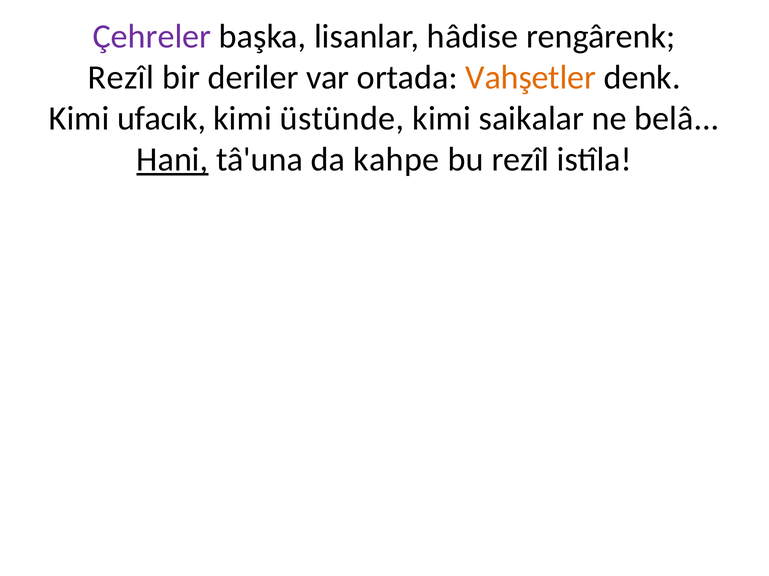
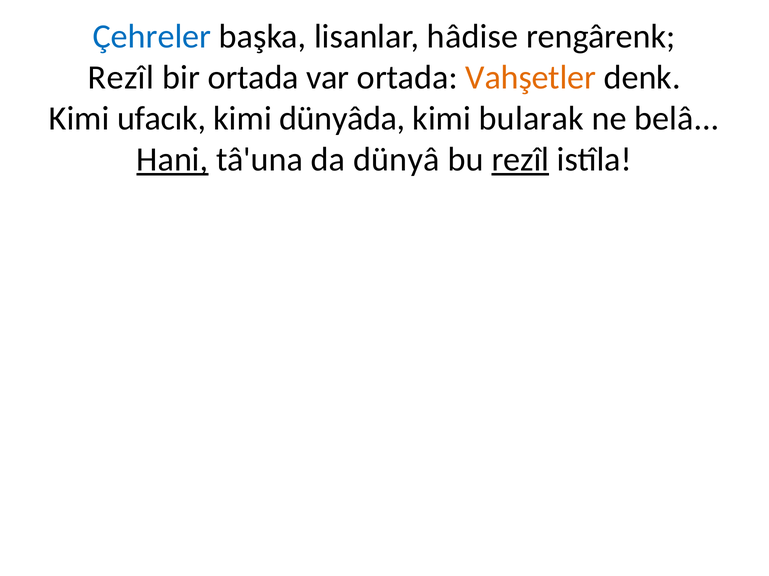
Çehreler colour: purple -> blue
bir deriler: deriler -> ortada
üstünde: üstünde -> dünyâda
saikalar: saikalar -> bularak
kahpe: kahpe -> dünyâ
rezîl at (520, 160) underline: none -> present
